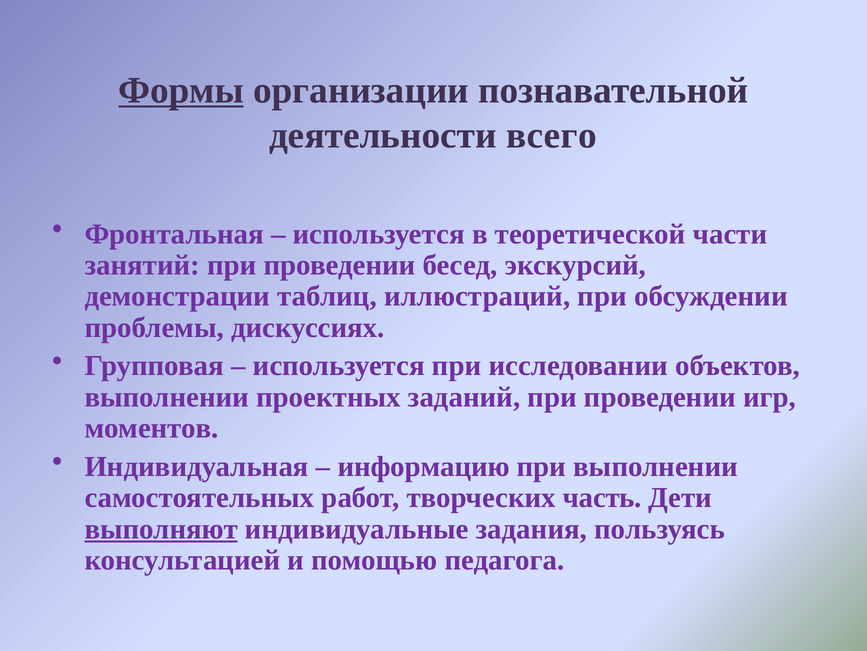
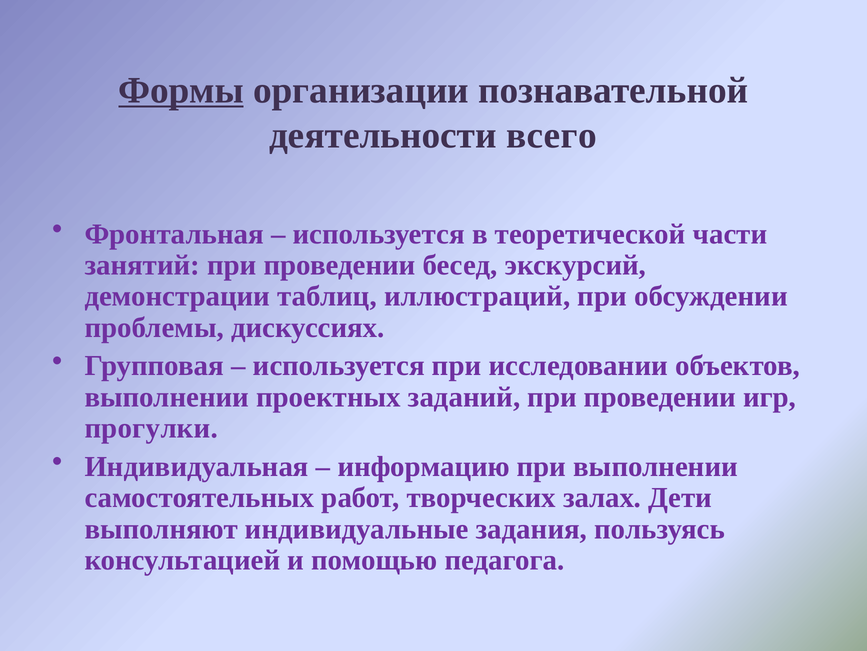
моментов: моментов -> прогулки
часть: часть -> залах
выполняют underline: present -> none
